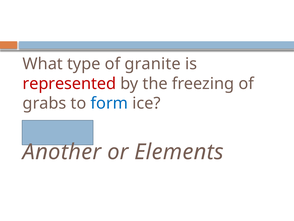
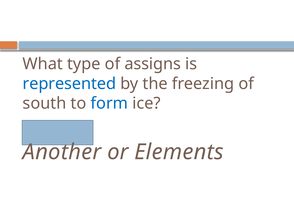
granite: granite -> assigns
represented colour: red -> blue
grabs: grabs -> south
